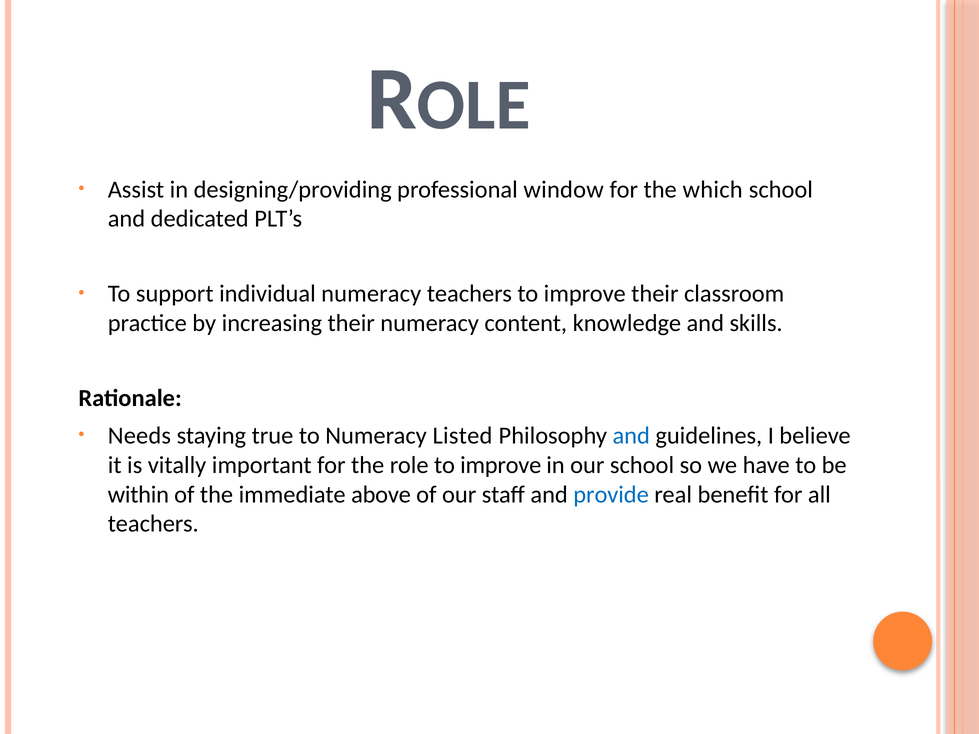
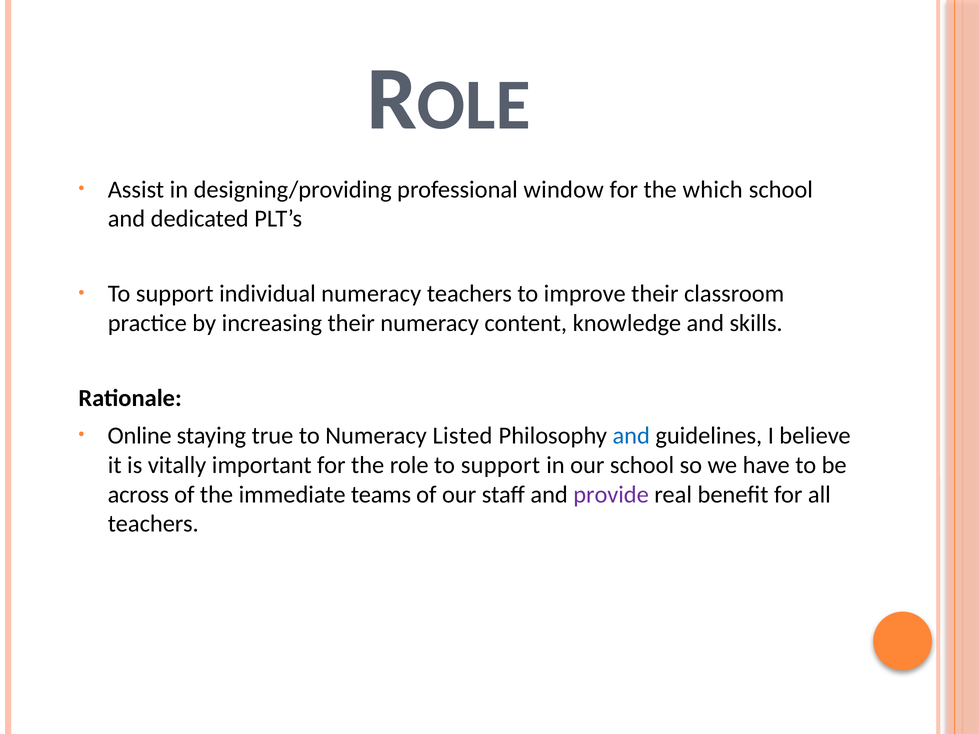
Needs: Needs -> Online
role to improve: improve -> support
within: within -> across
above: above -> teams
provide colour: blue -> purple
